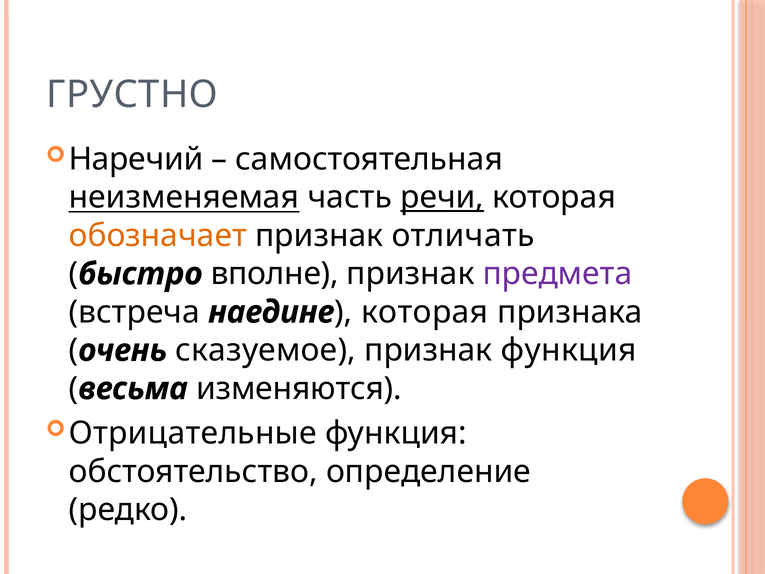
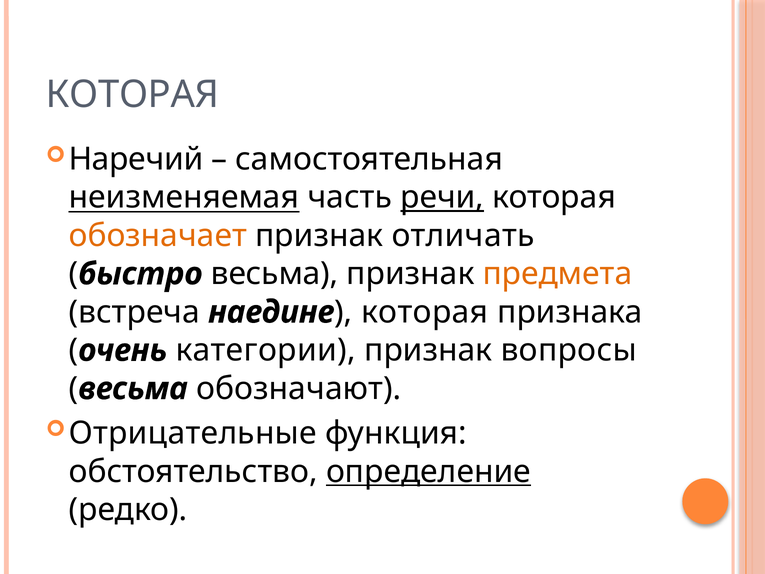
ГРУСТНО at (132, 95): ГРУСТНО -> КОТОРАЯ
быстро вполне: вполне -> весьма
предмета colour: purple -> orange
сказуемое: сказуемое -> категории
признак функция: функция -> вопросы
изменяются: изменяются -> обозначают
определение underline: none -> present
